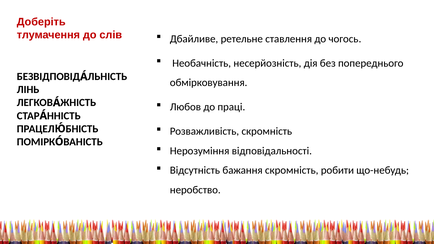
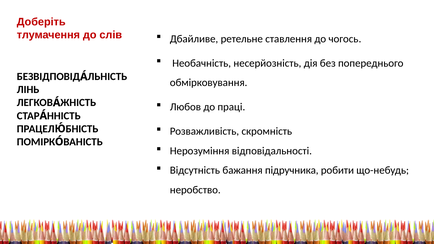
бажання скромність: скромність -> підручника
